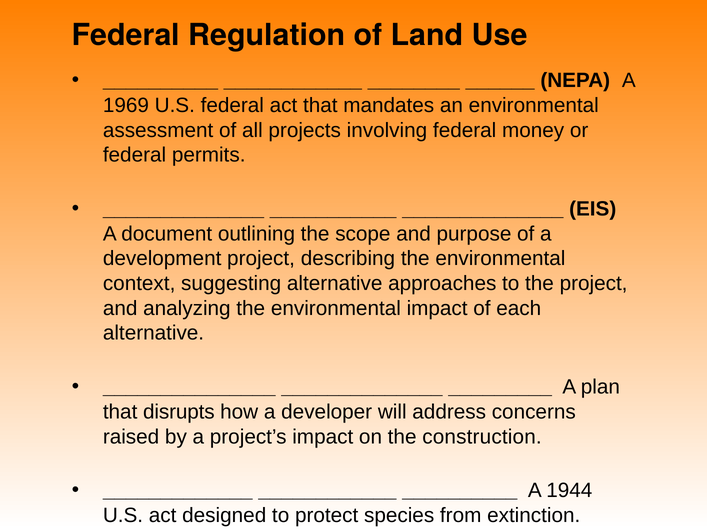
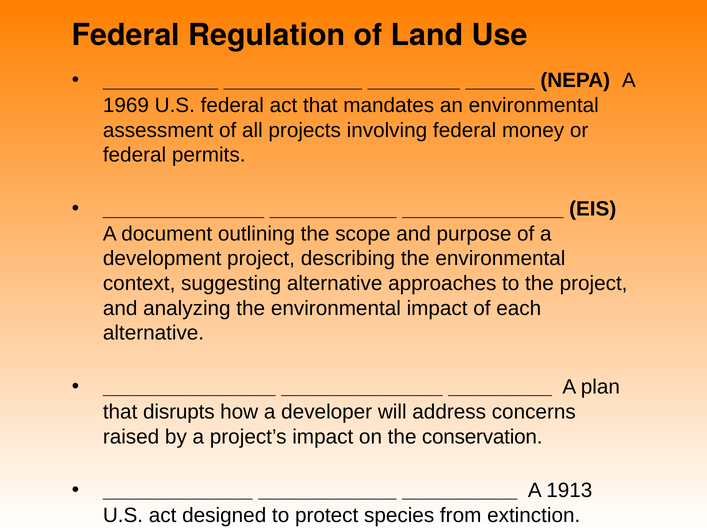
construction: construction -> conservation
1944: 1944 -> 1913
